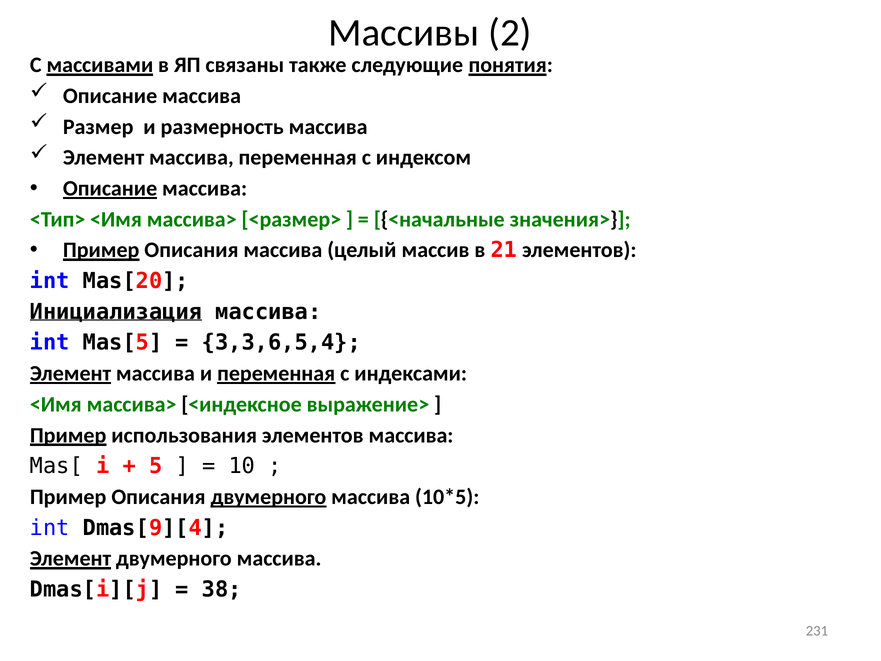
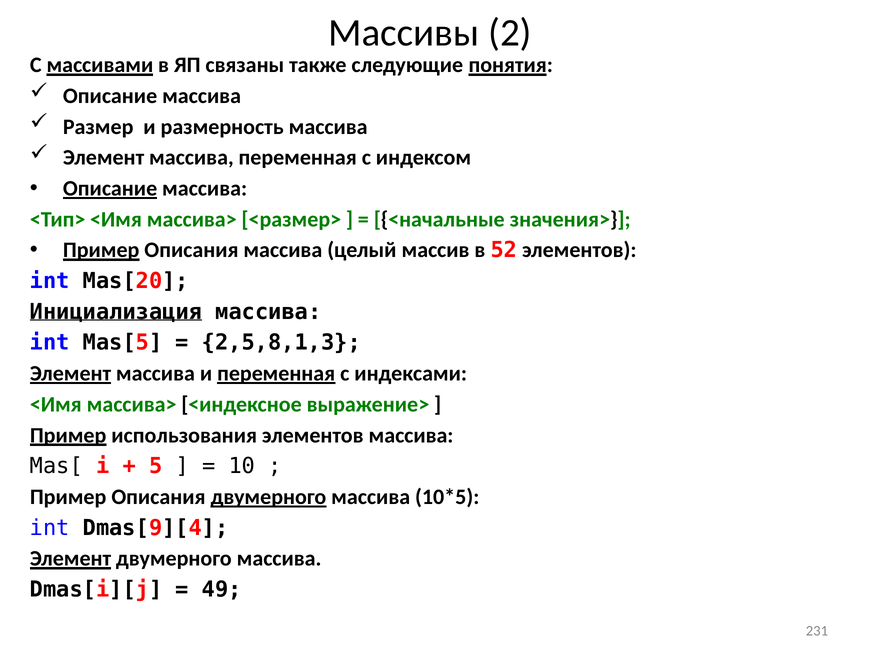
21: 21 -> 52
3,3,6,5,4: 3,3,6,5,4 -> 2,5,8,1,3
38: 38 -> 49
